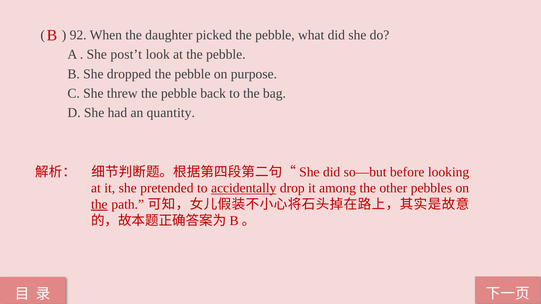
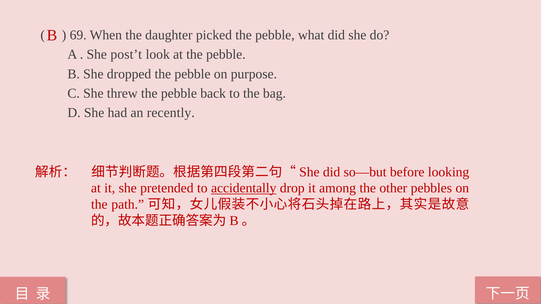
92: 92 -> 69
quantity: quantity -> recently
the at (99, 205) underline: present -> none
